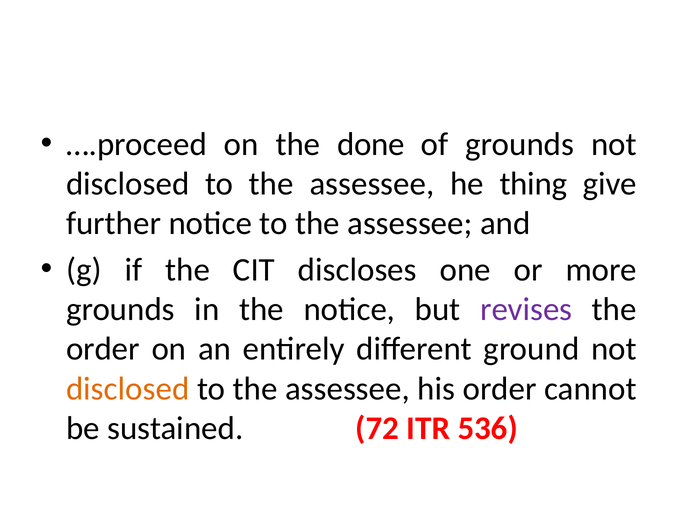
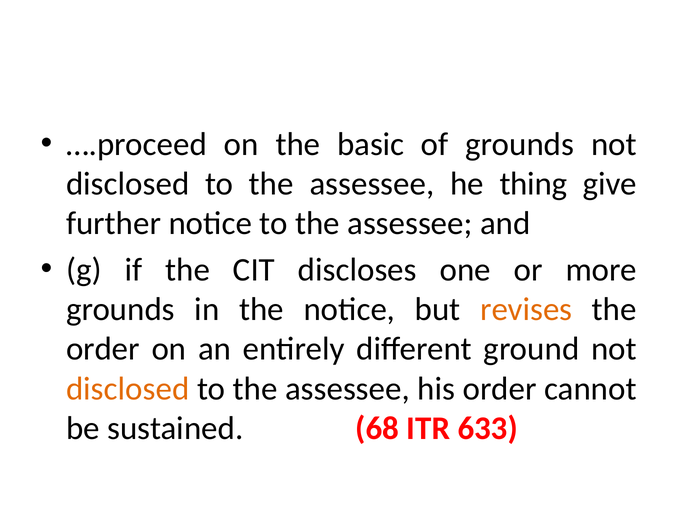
done: done -> basic
revises colour: purple -> orange
72: 72 -> 68
536: 536 -> 633
